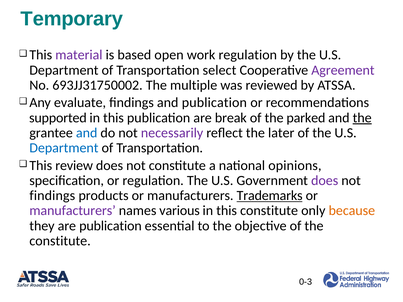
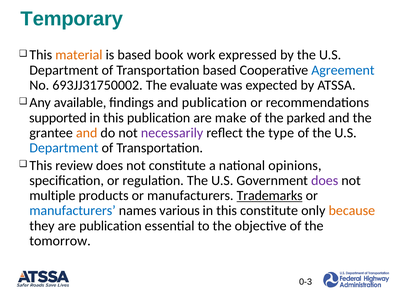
material colour: purple -> orange
open: open -> book
work regulation: regulation -> expressed
Transportation select: select -> based
Agreement colour: purple -> blue
multiple: multiple -> evaluate
reviewed: reviewed -> expected
evaluate: evaluate -> available
break: break -> make
the at (362, 118) underline: present -> none
and at (87, 133) colour: blue -> orange
later: later -> type
findings at (52, 196): findings -> multiple
manufacturers at (73, 211) colour: purple -> blue
constitute at (60, 241): constitute -> tomorrow
